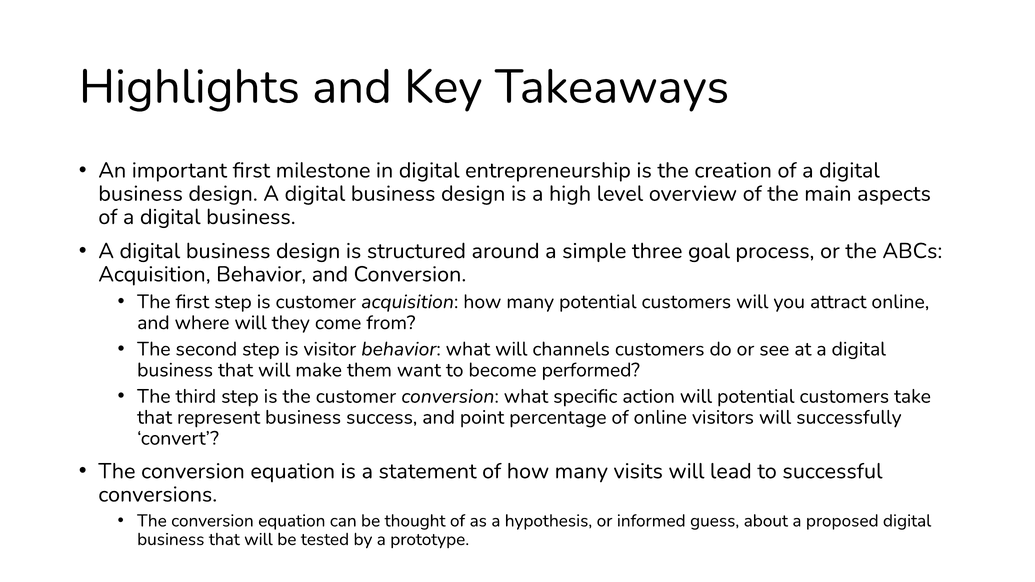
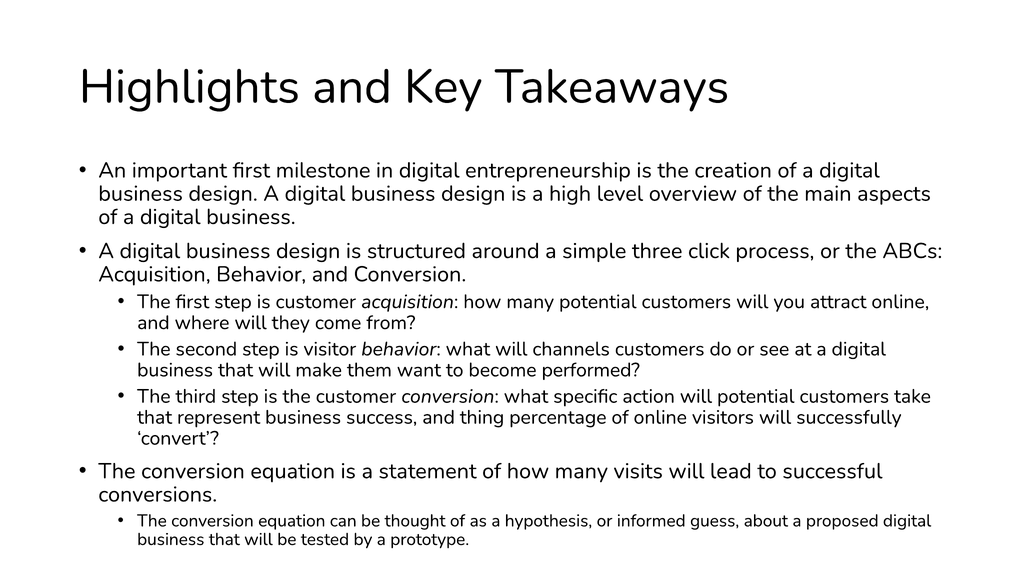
goal: goal -> click
point: point -> thing
